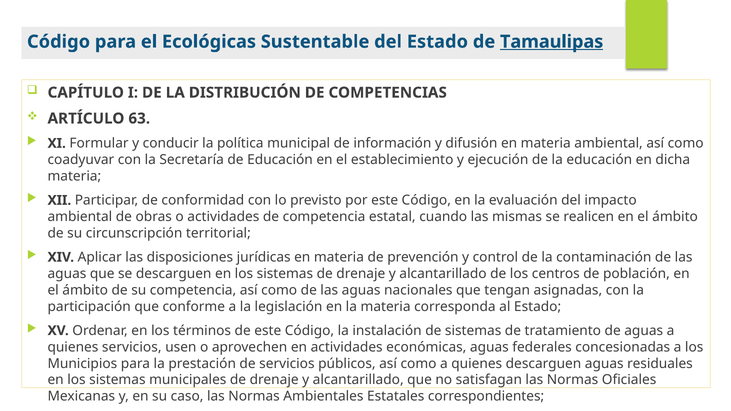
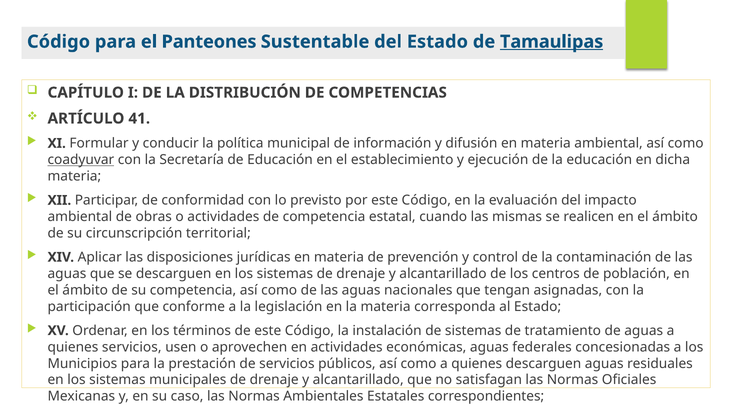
Ecológicas: Ecológicas -> Panteones
63: 63 -> 41
coadyuvar underline: none -> present
